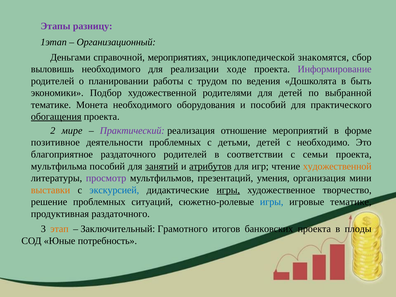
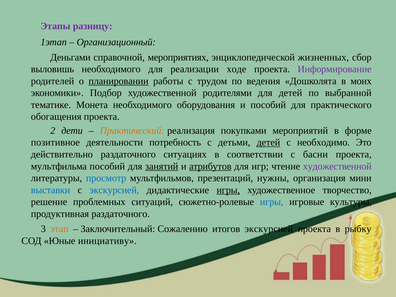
знакомятся: знакомятся -> жизненных
планировании underline: none -> present
быть: быть -> моих
обогащения underline: present -> none
мире: мире -> дети
Практический colour: purple -> orange
отношение: отношение -> покупками
деятельности проблемных: проблемных -> потребность
детей at (268, 142) underline: none -> present
благоприятное: благоприятное -> действительно
раздаточного родителей: родителей -> ситуациях
семьи: семьи -> басни
художественной at (337, 166) colour: orange -> purple
просмотр colour: purple -> blue
умения: умения -> нужны
выставки colour: orange -> blue
игровые тематике: тематике -> культуры
Грамотного: Грамотного -> Сожалению
итогов банковских: банковских -> экскурсией
плоды: плоды -> рыбку
потребность: потребность -> инициативу
